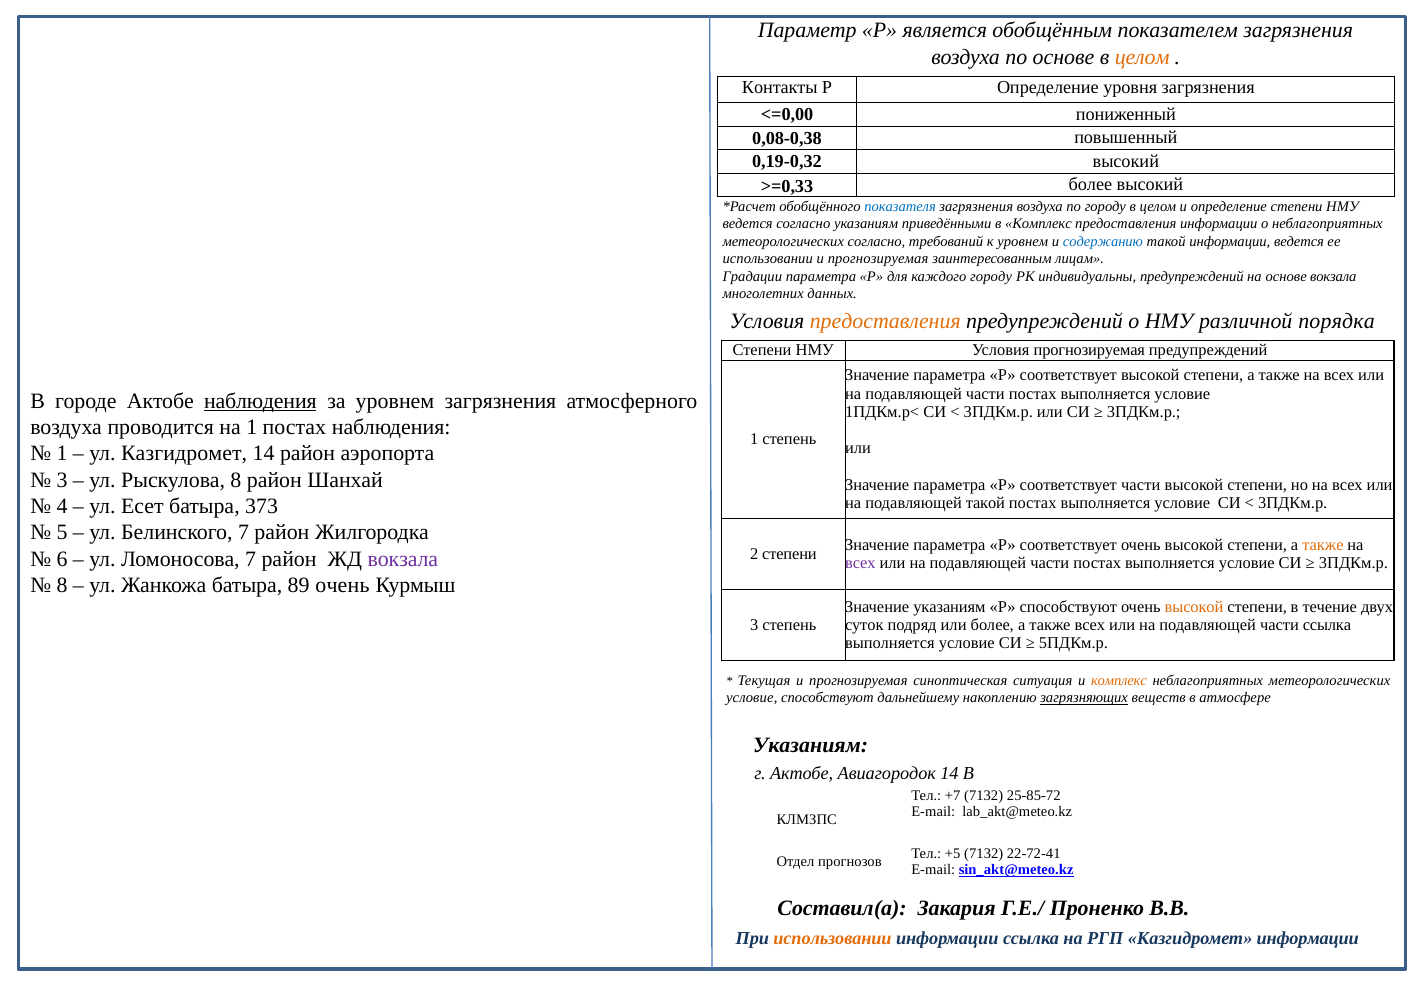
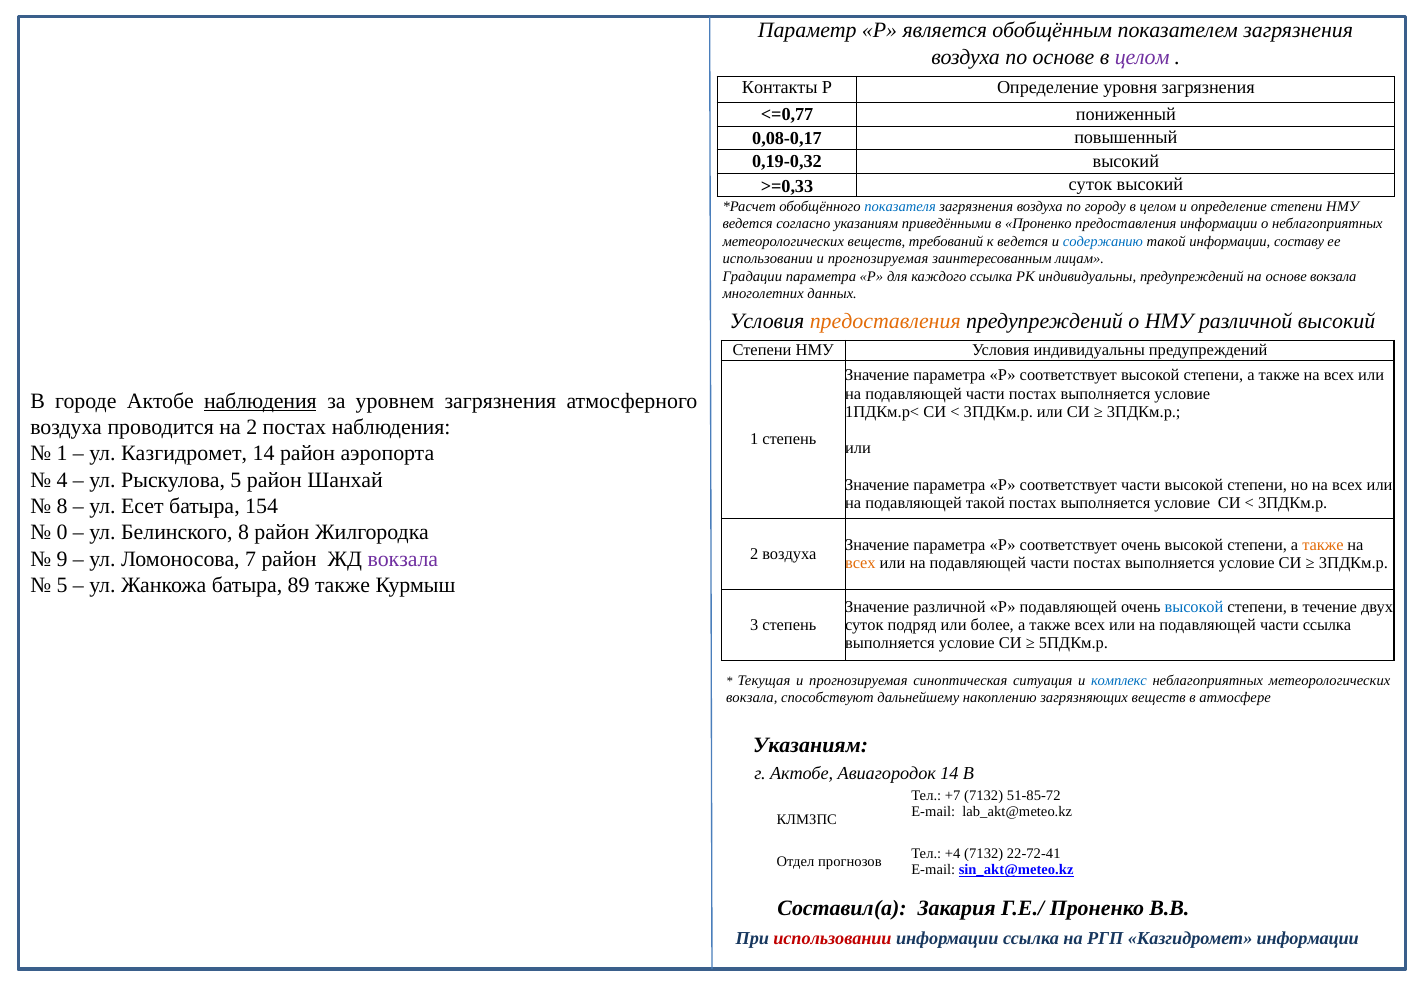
целом at (1142, 57) colour: orange -> purple
<=0,00: <=0,00 -> <=0,77
0,08-0,38: 0,08-0,38 -> 0,08-0,17
>=0,33 более: более -> суток
в Комплекс: Комплекс -> Проненко
метеорологических согласно: согласно -> веществ
к уровнем: уровнем -> ведется
информации ведется: ведется -> составу
каждого городу: городу -> ссылка
различной порядка: порядка -> высокий
Условия прогнозируемая: прогнозируемая -> индивидуальны
на 1: 1 -> 2
3 at (62, 480): 3 -> 4
Рыскулова 8: 8 -> 5
4 at (62, 506): 4 -> 8
373: 373 -> 154
5: 5 -> 0
Белинского 7: 7 -> 8
2 степени: степени -> воздуха
6: 6 -> 9
всех at (860, 563) colour: purple -> orange
8 at (62, 585): 8 -> 5
89 очень: очень -> также
Значение указаниям: указаниям -> различной
Р способствуют: способствуют -> подавляющей
высокой at (1194, 607) colour: orange -> blue
комплекс at (1119, 680) colour: orange -> blue
условие at (752, 698): условие -> вокзала
загрязняющих underline: present -> none
25-85-72: 25-85-72 -> 51-85-72
+5: +5 -> +4
использовании at (833, 939) colour: orange -> red
